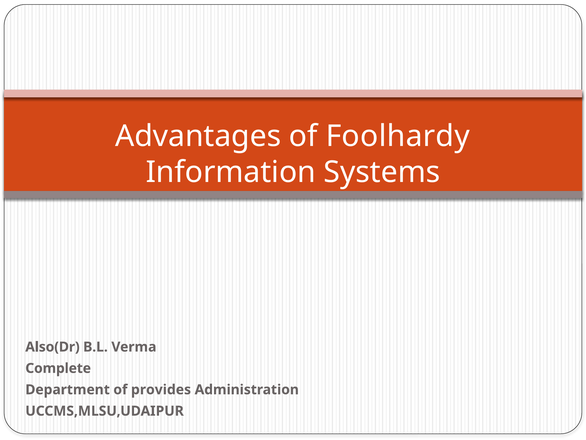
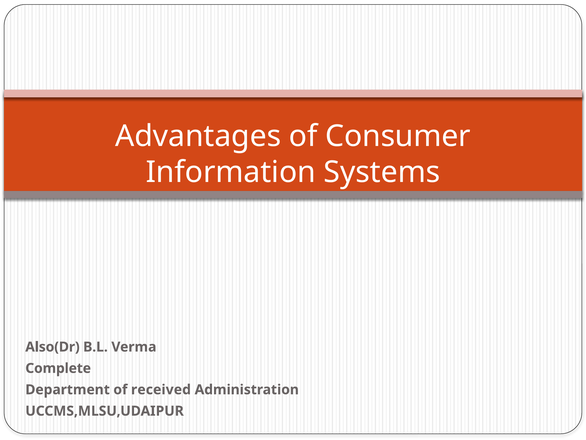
Foolhardy: Foolhardy -> Consumer
provides: provides -> received
